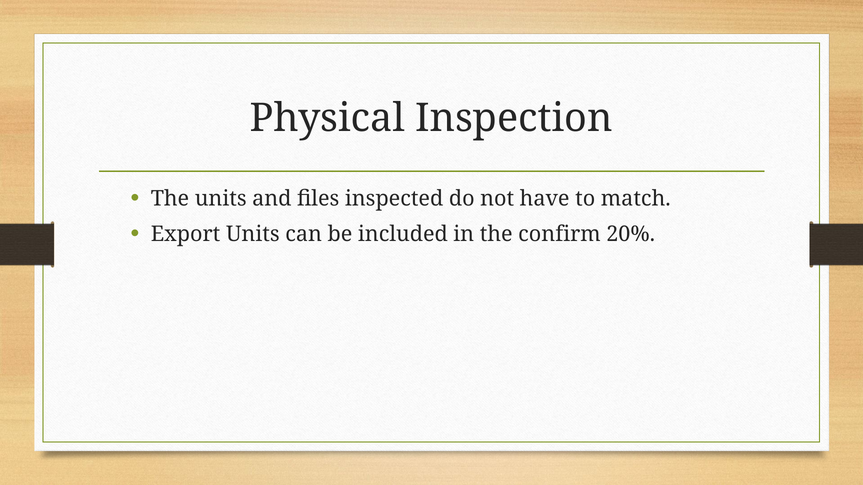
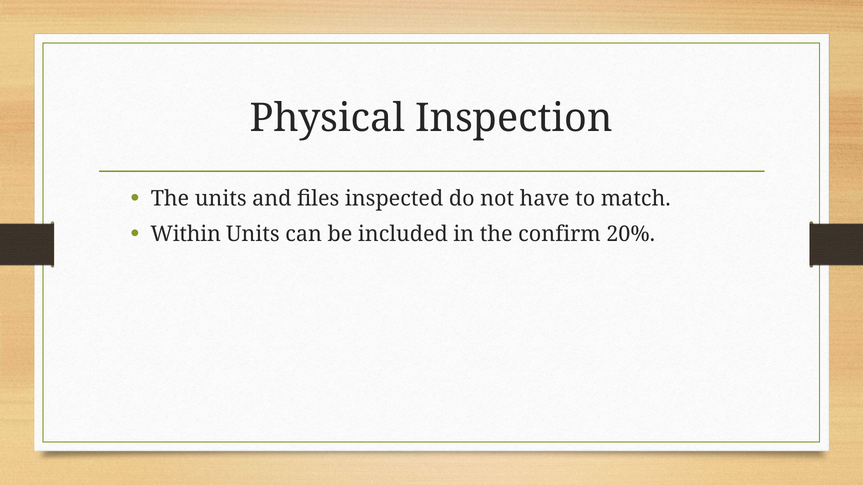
Export: Export -> Within
